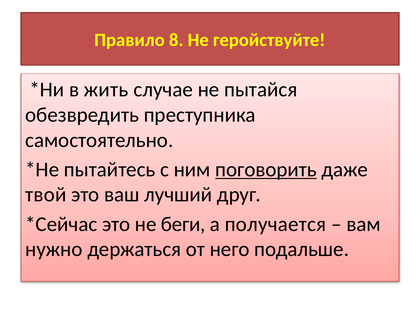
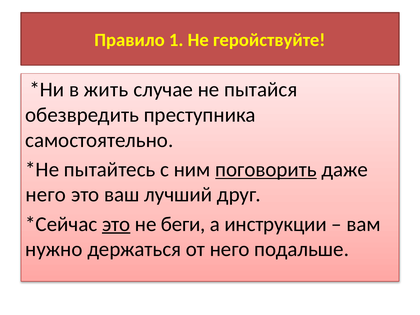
8: 8 -> 1
твой at (46, 195): твой -> него
это at (116, 224) underline: none -> present
получается: получается -> инструкции
